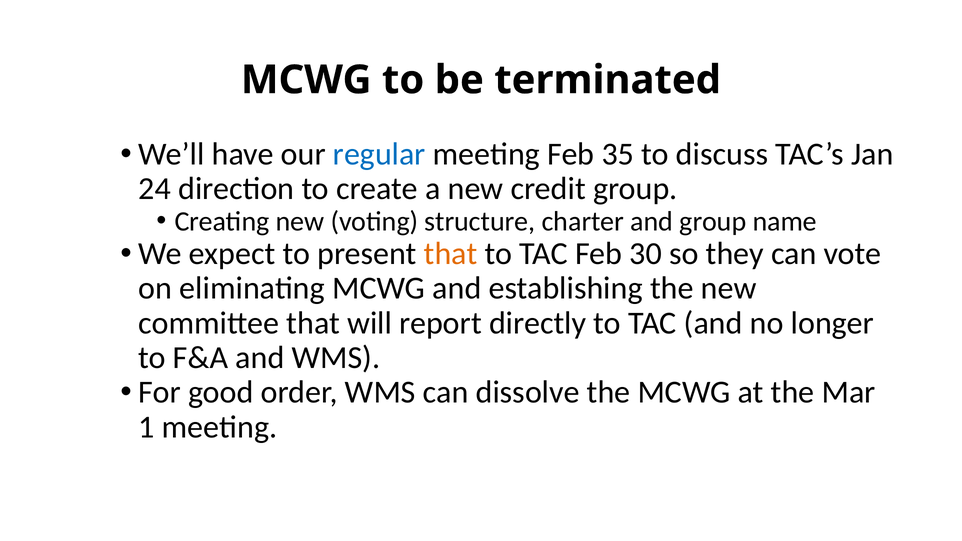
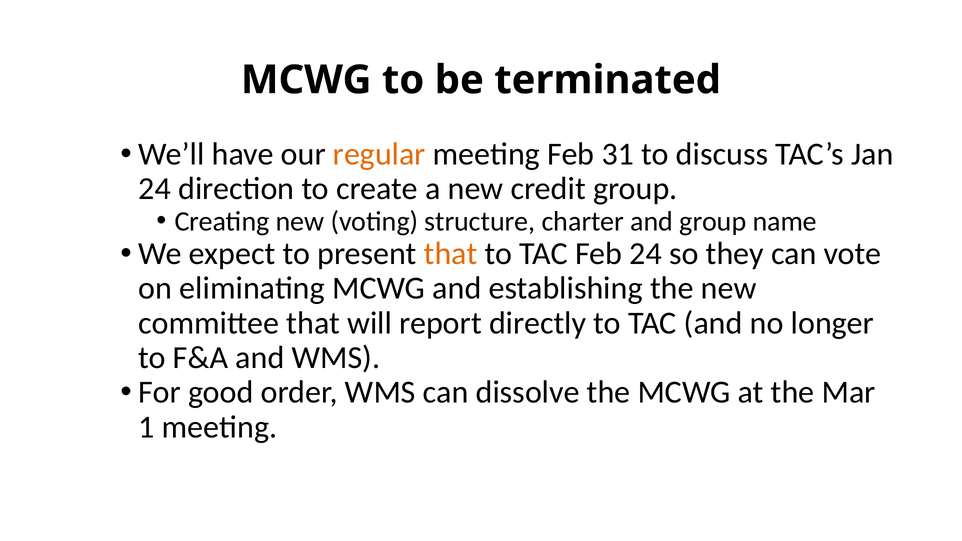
regular colour: blue -> orange
35: 35 -> 31
Feb 30: 30 -> 24
